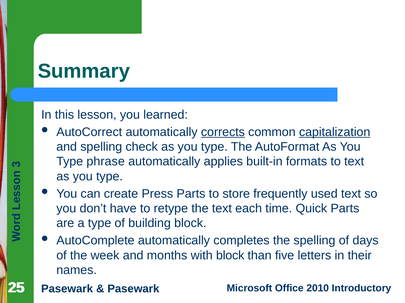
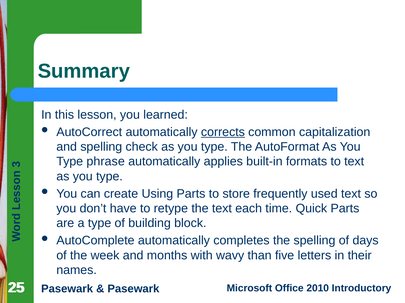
capitalization underline: present -> none
Press: Press -> Using
with block: block -> wavy
